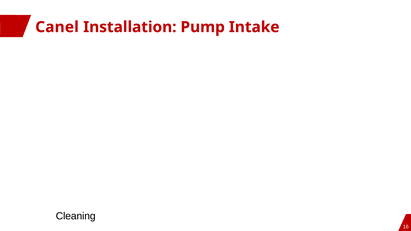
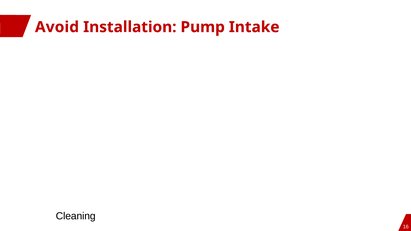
Canel: Canel -> Avoid
